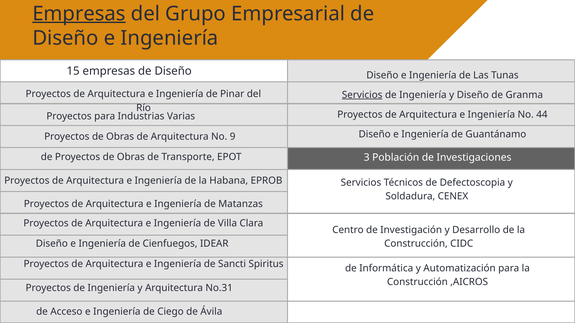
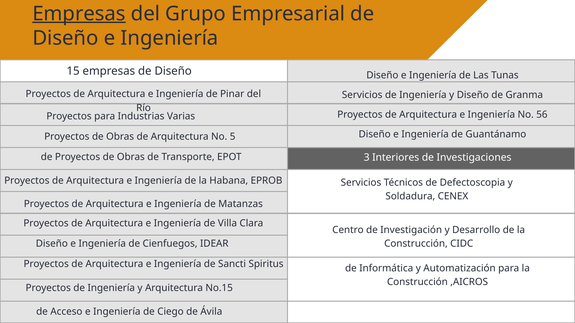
Servicios at (362, 95) underline: present -> none
44: 44 -> 56
9: 9 -> 5
Población: Población -> Interiores
No.31: No.31 -> No.15
